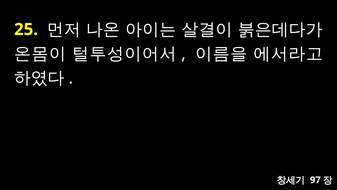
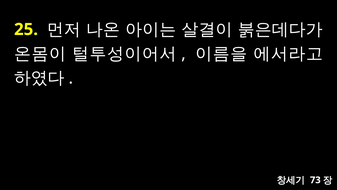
97: 97 -> 73
